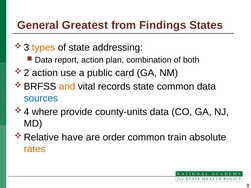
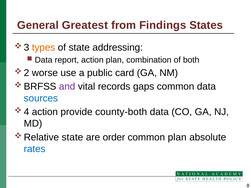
action at (45, 73): action -> worse
and colour: orange -> purple
records state: state -> gaps
where at (45, 112): where -> action
county-units: county-units -> county-both
have at (72, 137): have -> state
common train: train -> plan
rates colour: orange -> blue
